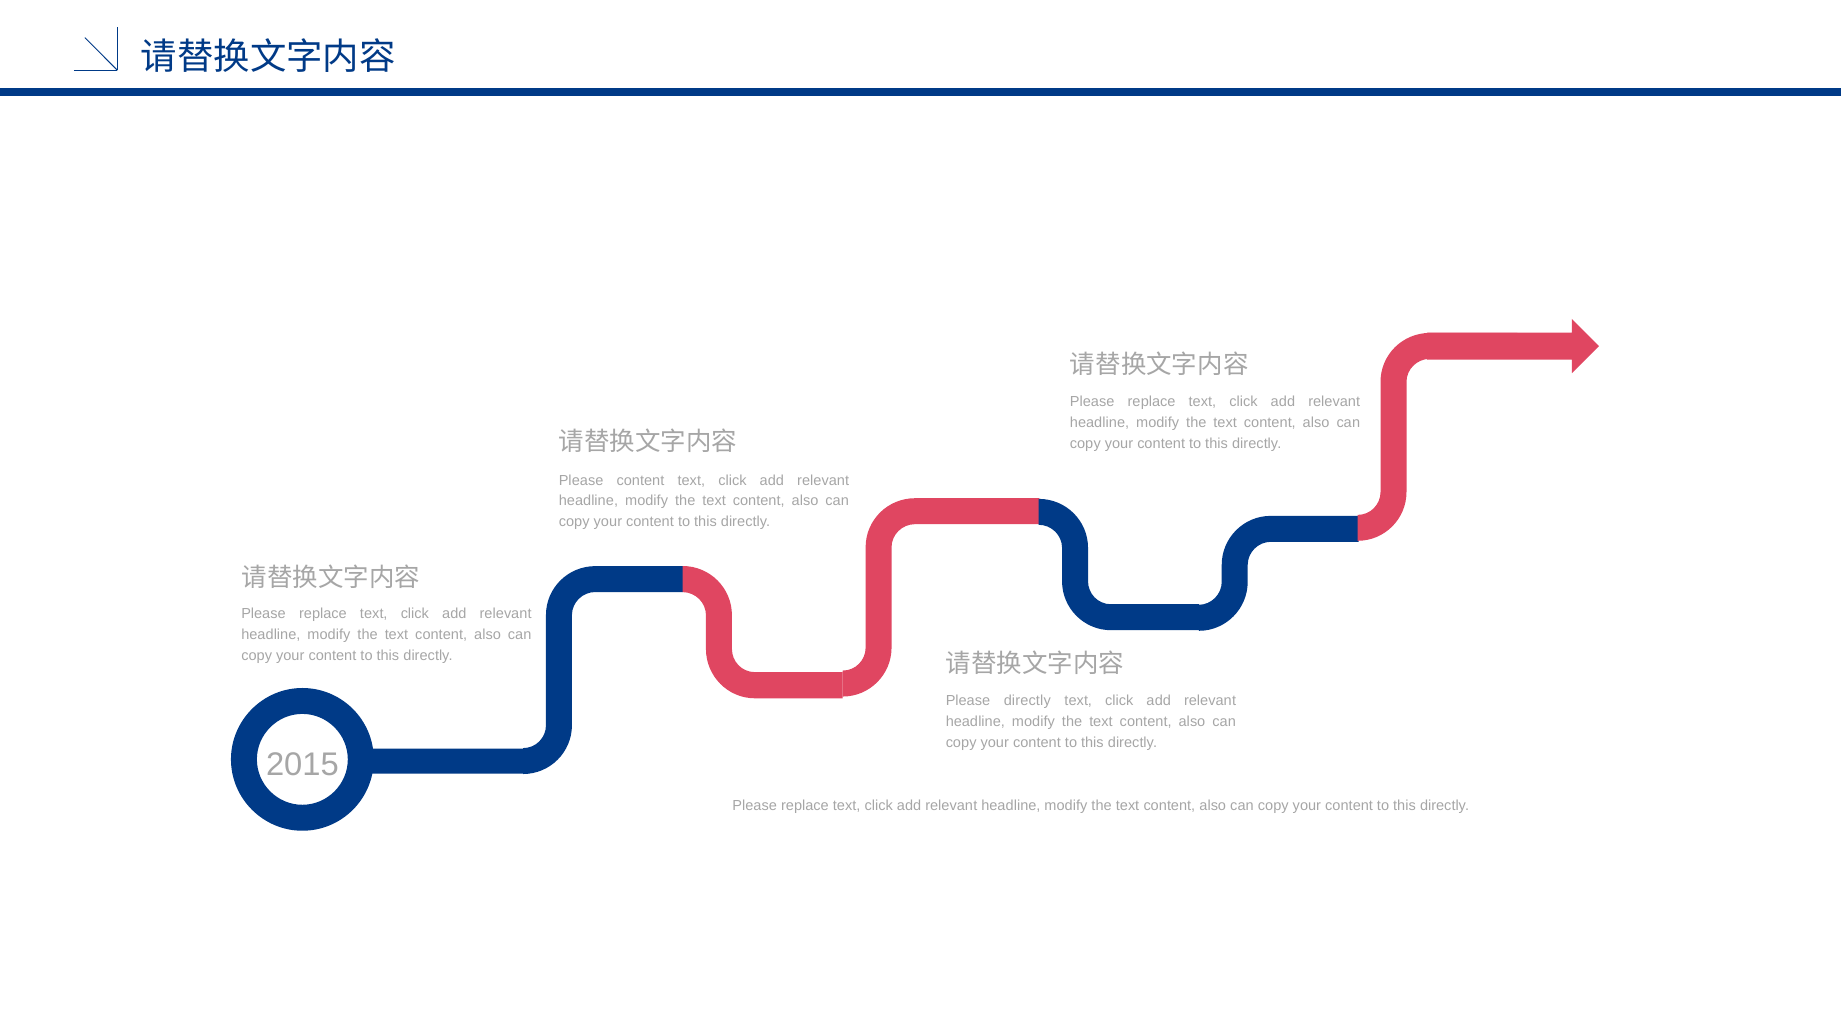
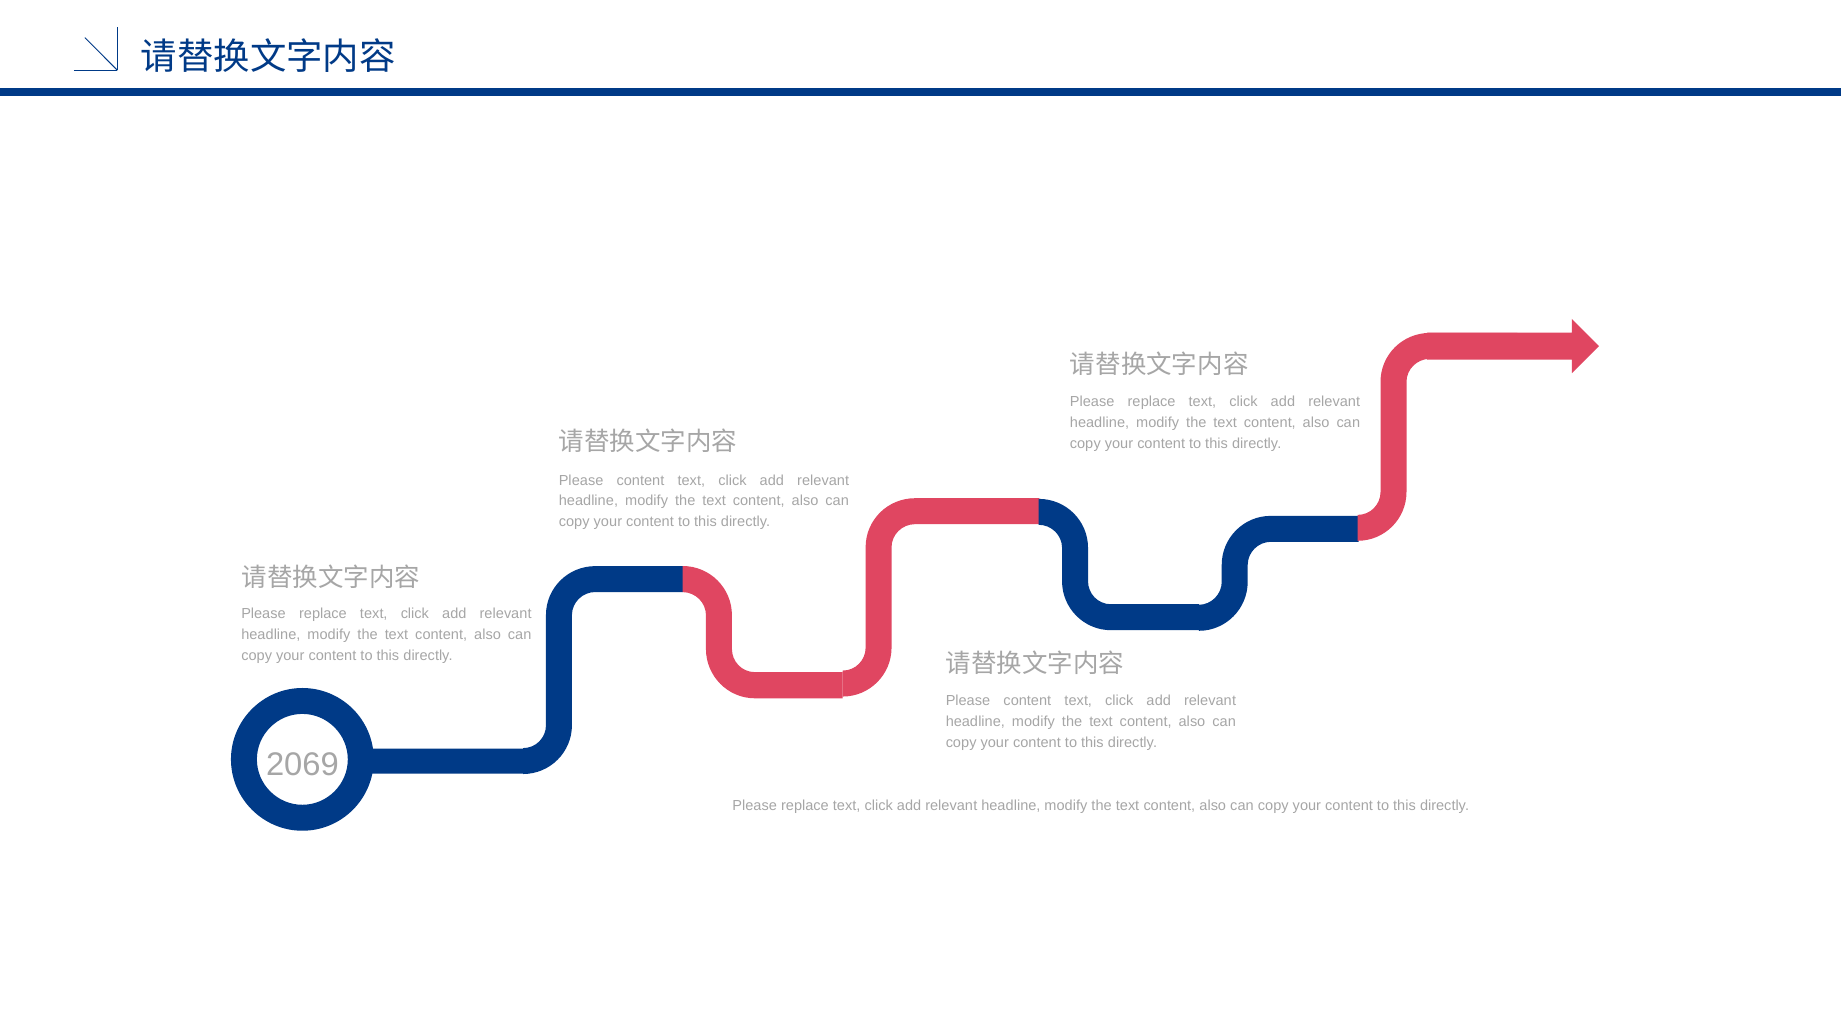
directly at (1027, 701): directly -> content
2015: 2015 -> 2069
